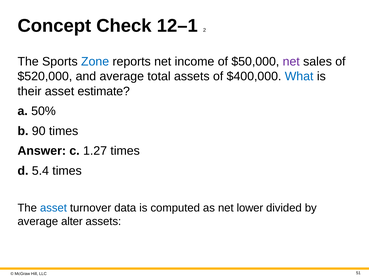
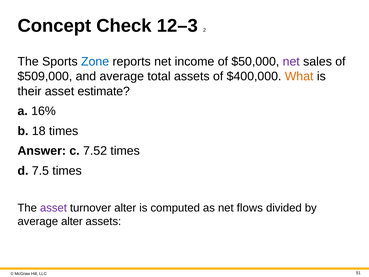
12–1: 12–1 -> 12–3
$520,000: $520,000 -> $509,000
What colour: blue -> orange
50%: 50% -> 16%
90: 90 -> 18
1.27: 1.27 -> 7.52
5.4: 5.4 -> 7.5
asset at (53, 208) colour: blue -> purple
turnover data: data -> alter
lower: lower -> flows
